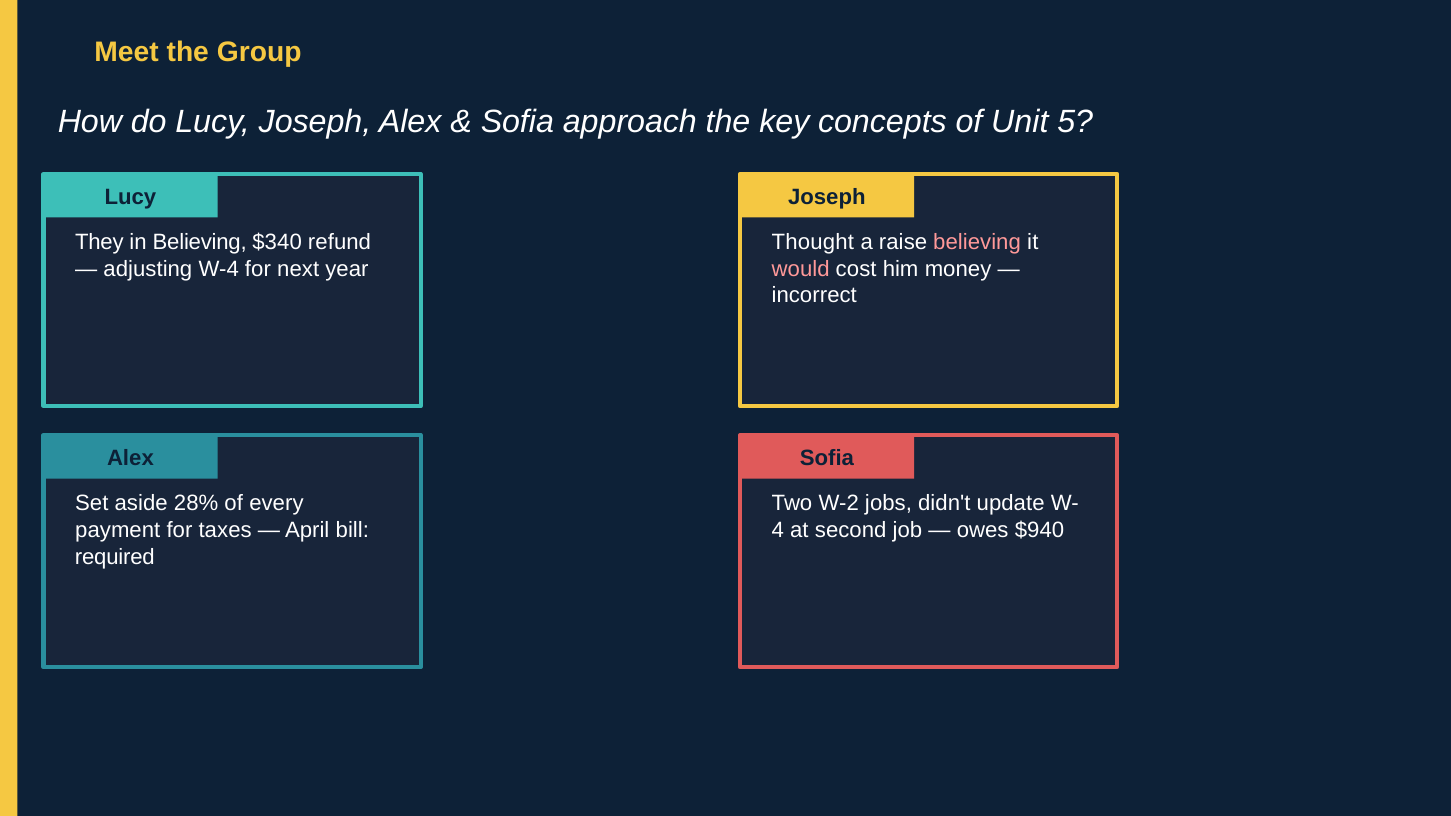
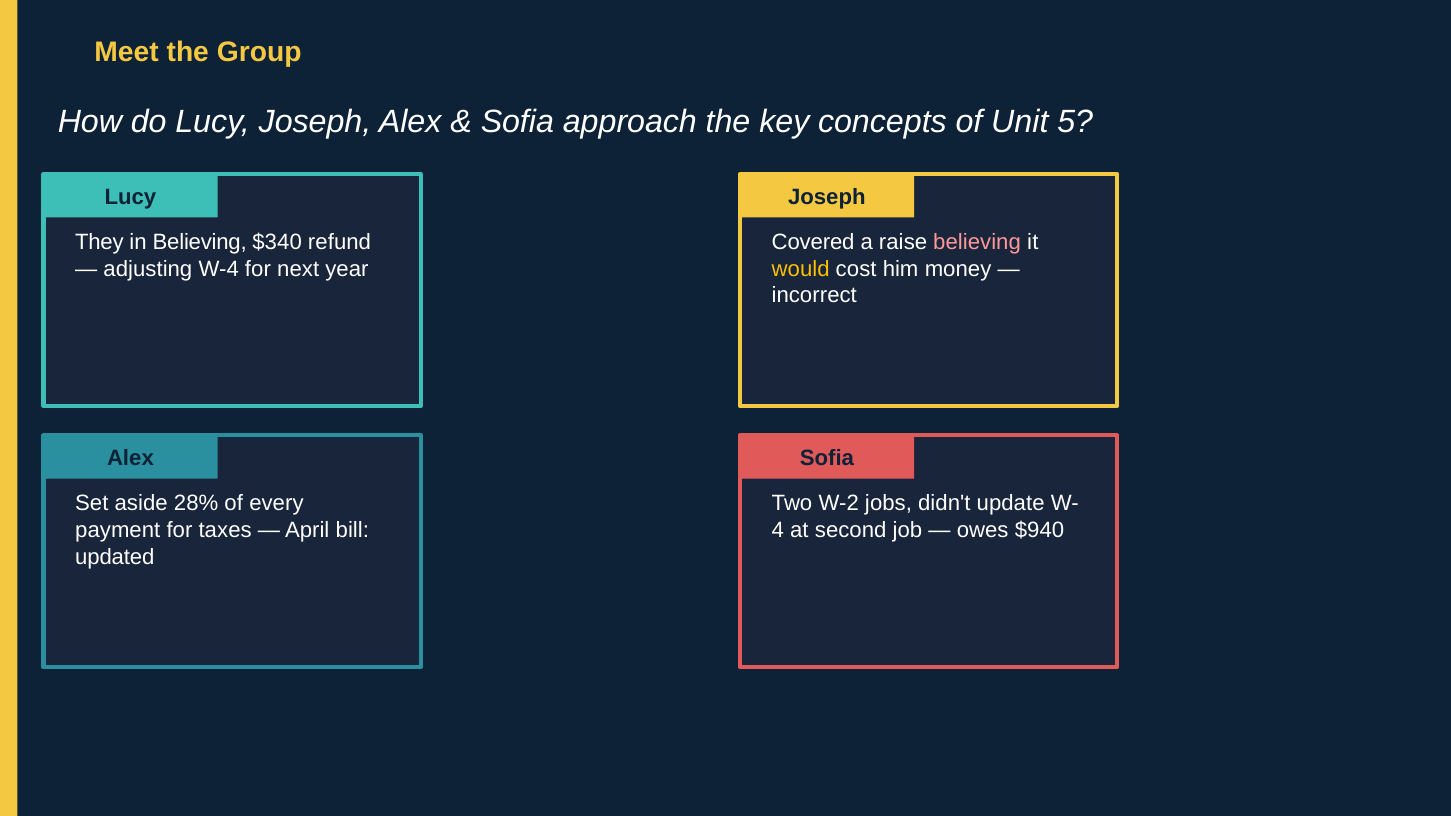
Thought: Thought -> Covered
would colour: pink -> yellow
required: required -> updated
